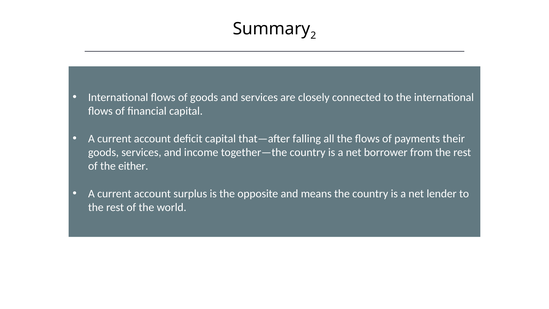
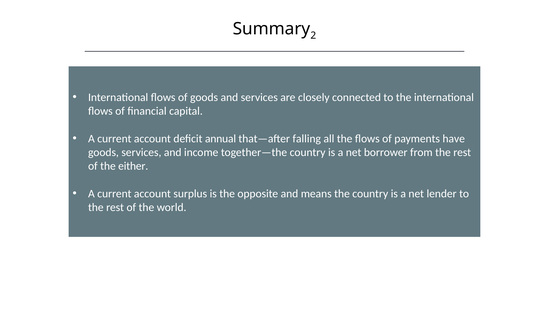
deficit capital: capital -> annual
their: their -> have
